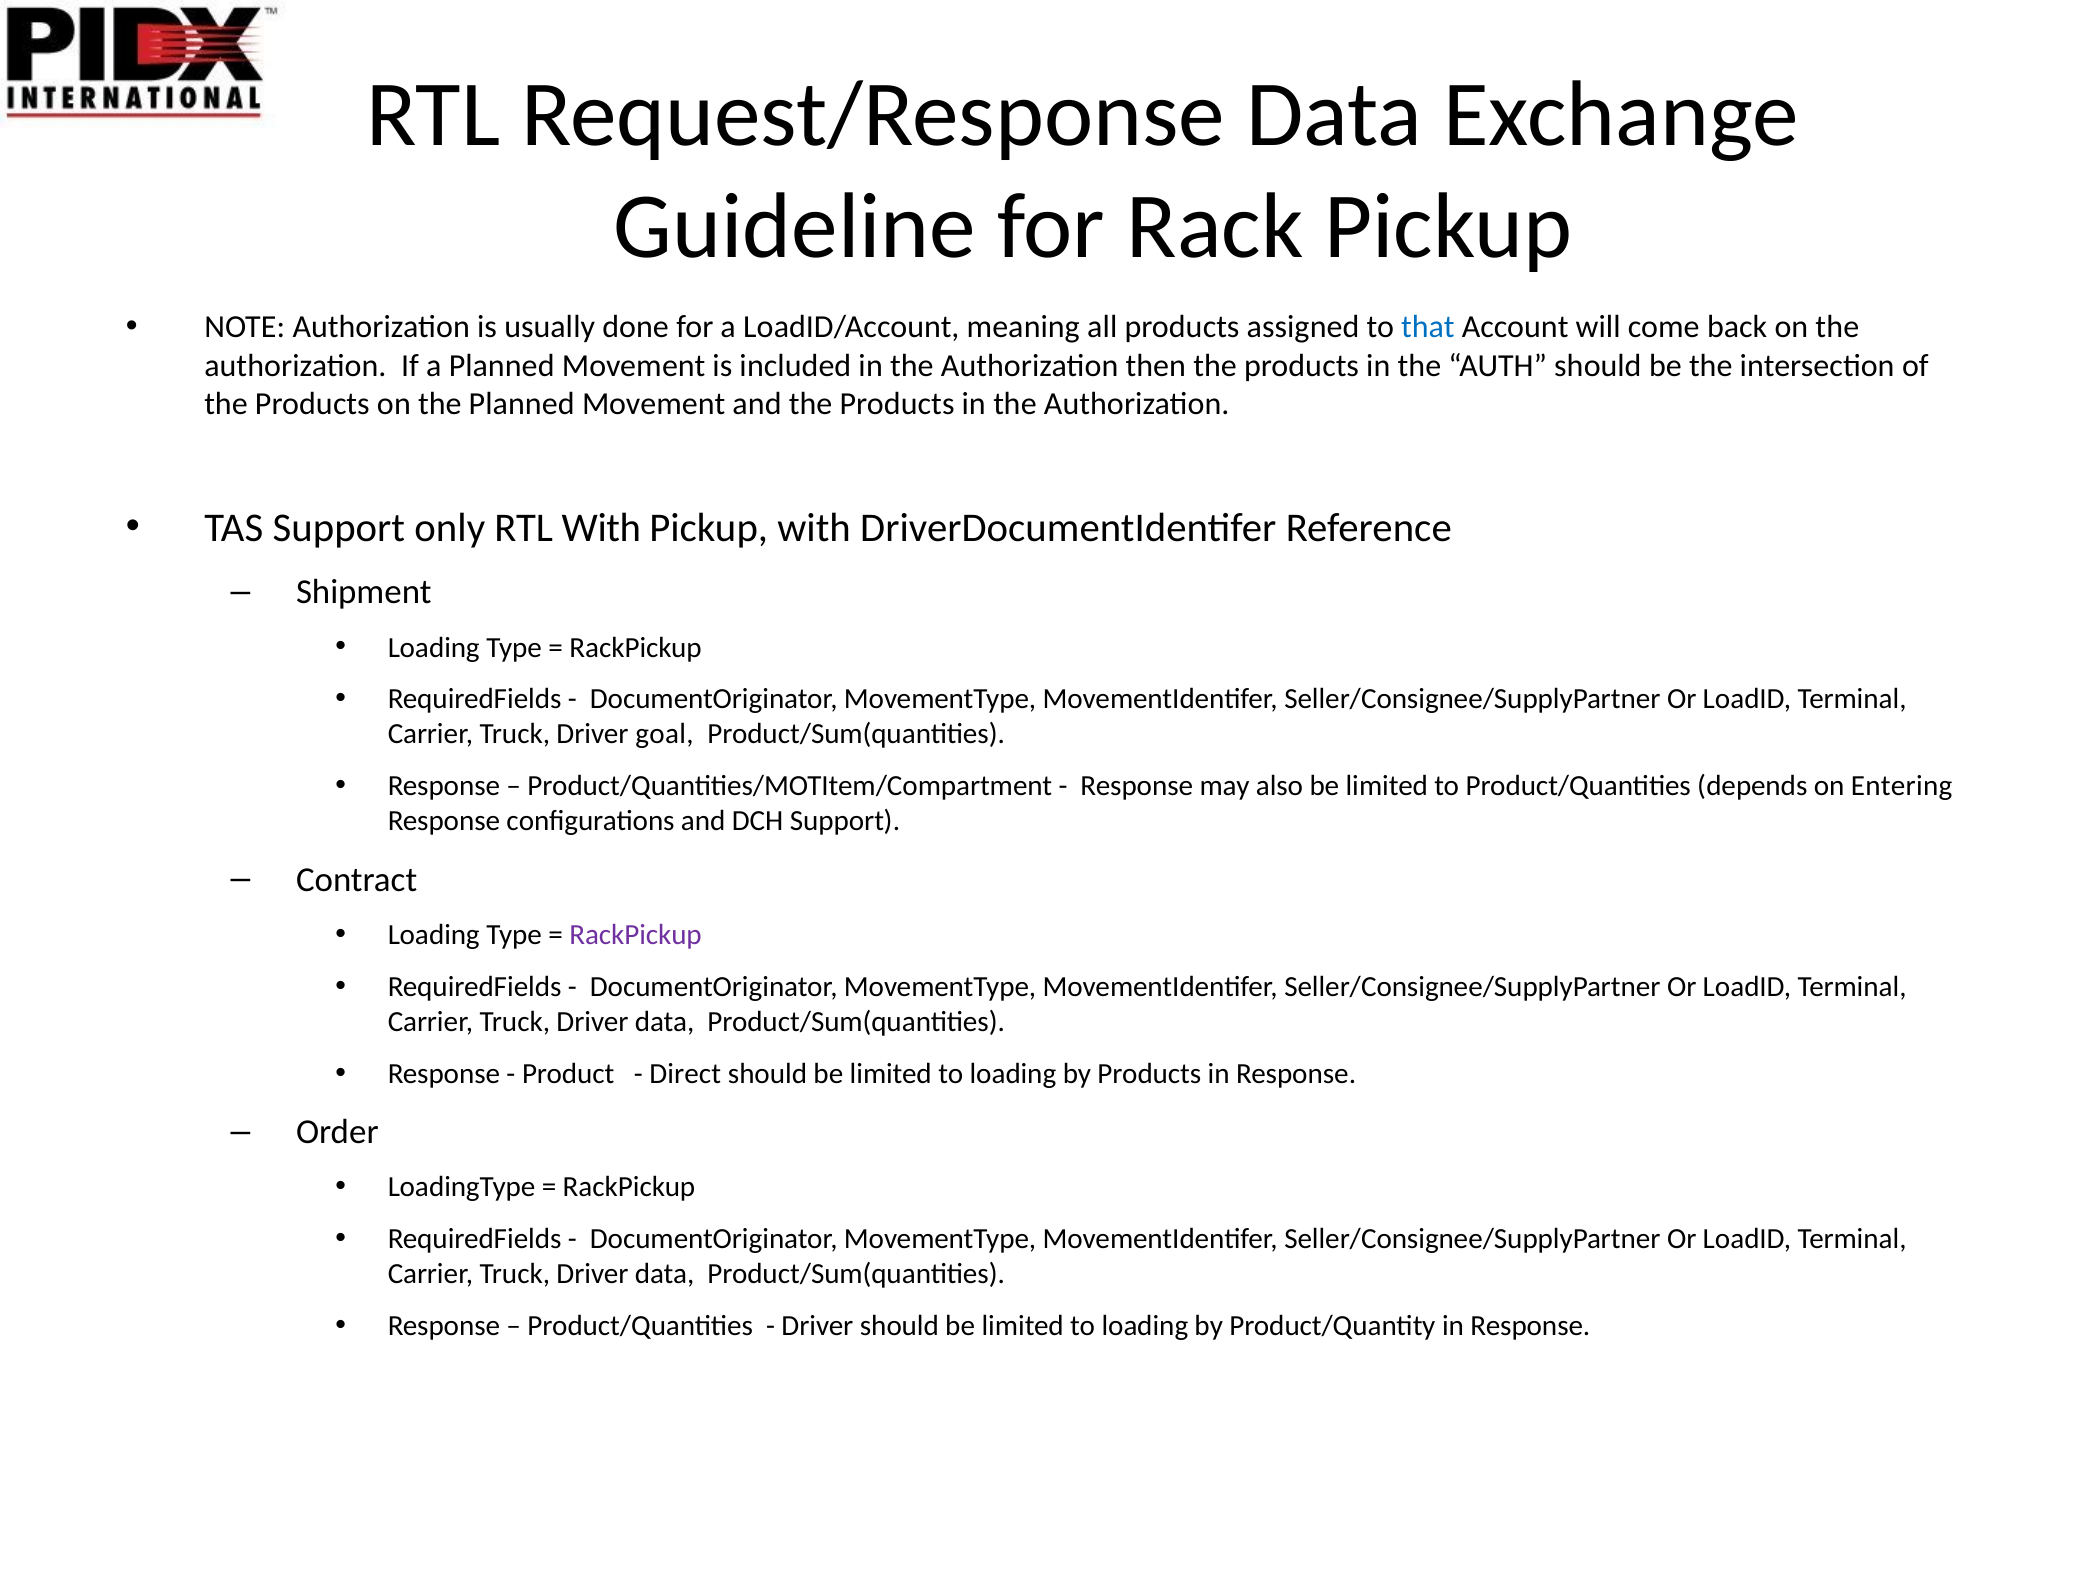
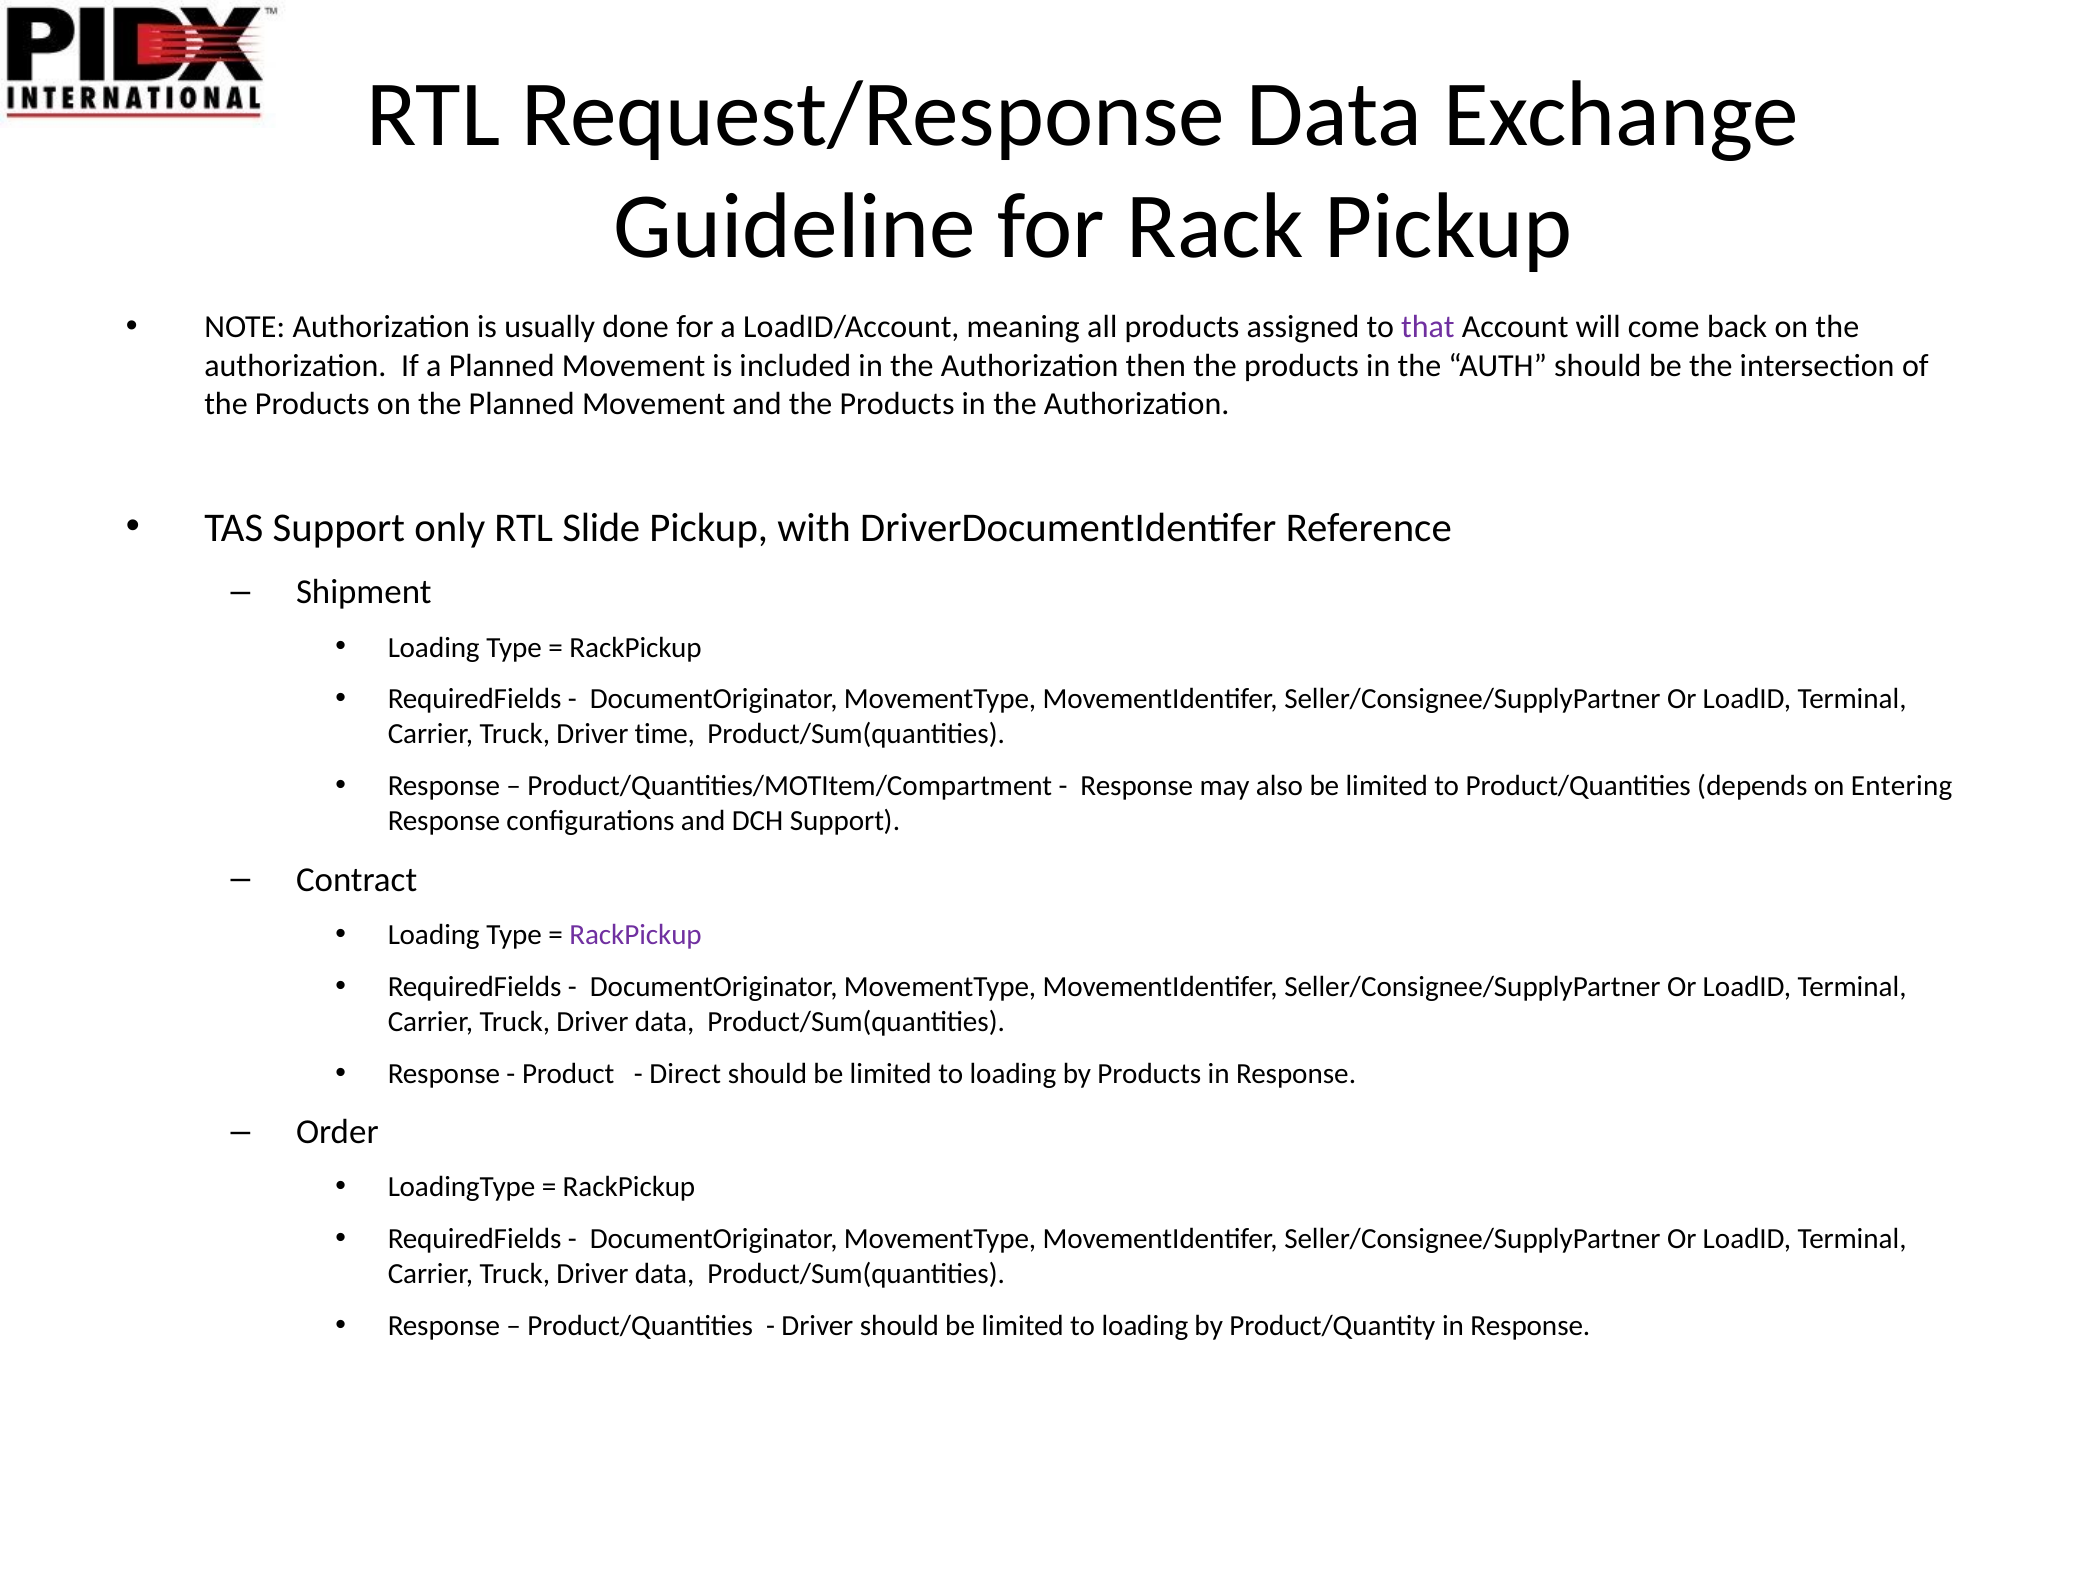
that colour: blue -> purple
RTL With: With -> Slide
goal: goal -> time
